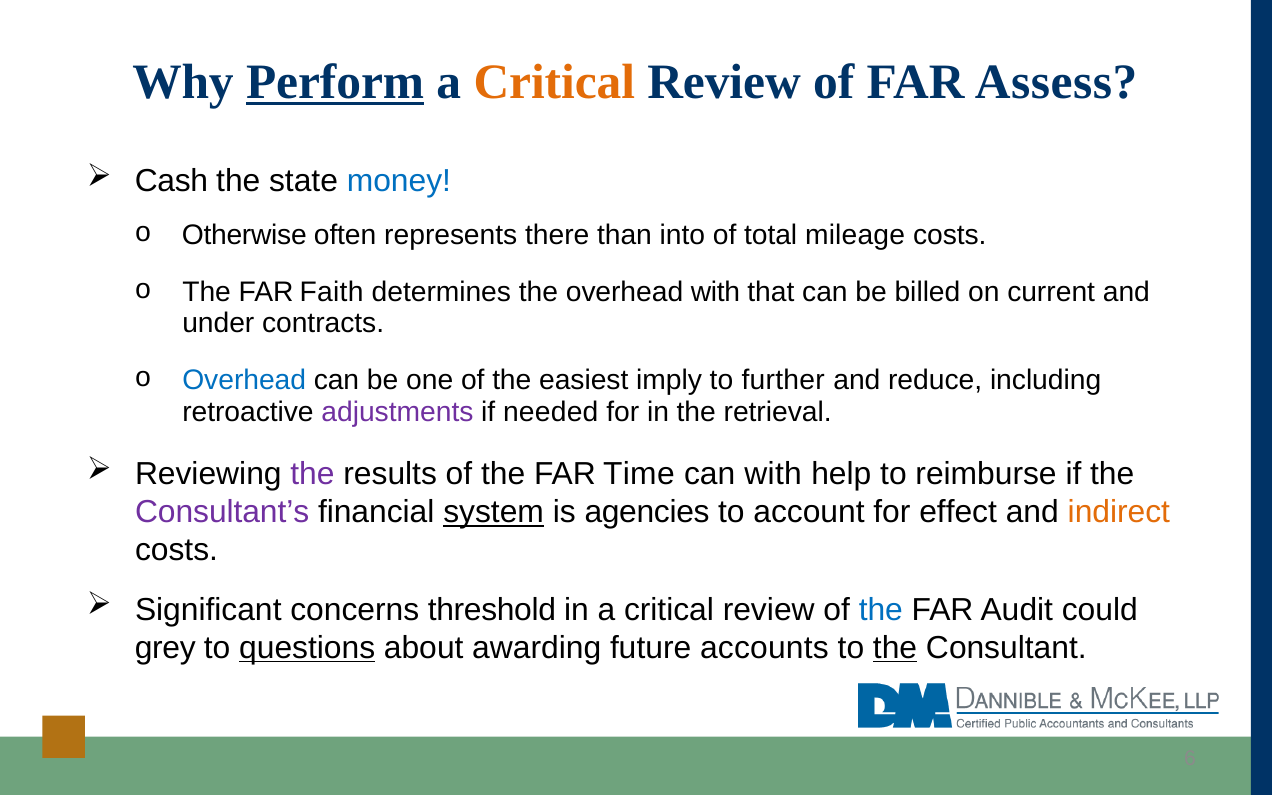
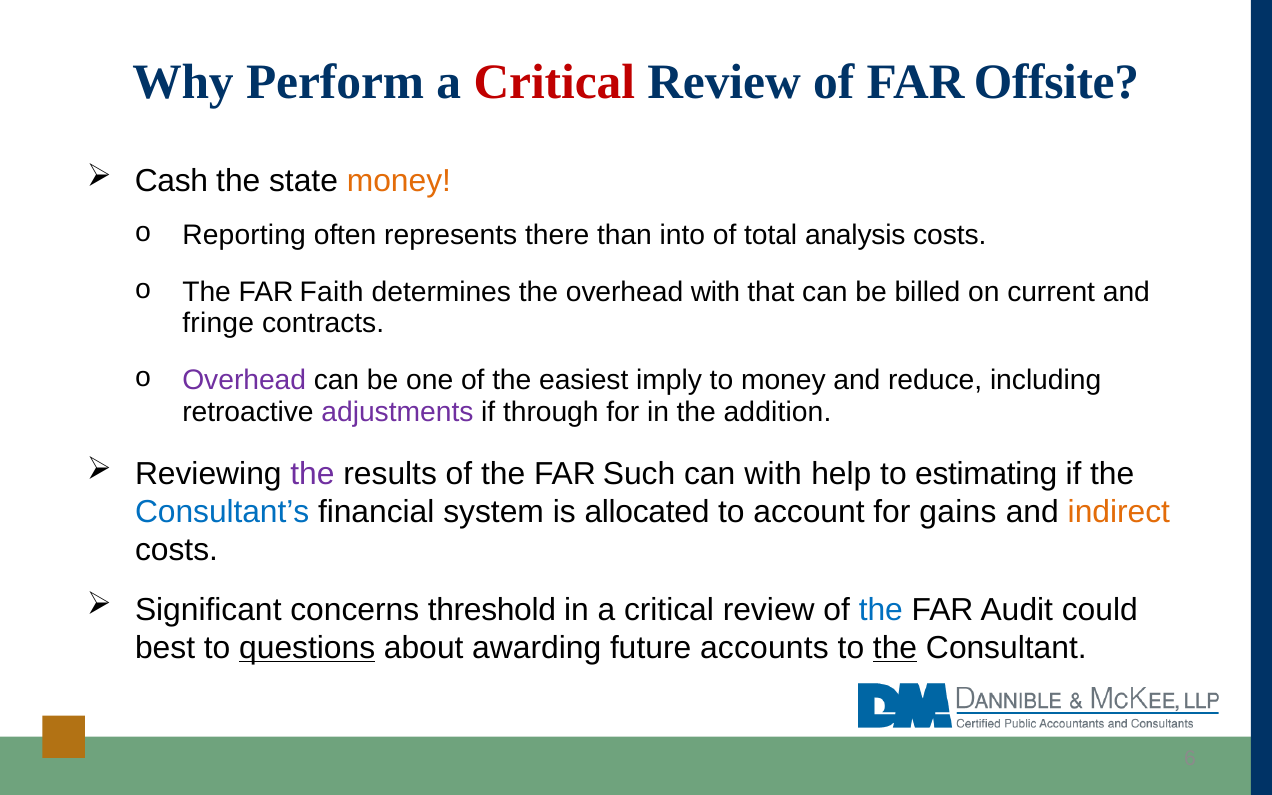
Perform underline: present -> none
Critical at (554, 82) colour: orange -> red
Assess: Assess -> Offsite
money at (399, 181) colour: blue -> orange
Otherwise: Otherwise -> Reporting
mileage: mileage -> analysis
under: under -> fringe
Overhead at (244, 380) colour: blue -> purple
to further: further -> money
needed: needed -> through
retrieval: retrieval -> addition
Time: Time -> Such
reimburse: reimburse -> estimating
Consultant’s colour: purple -> blue
system underline: present -> none
agencies: agencies -> allocated
effect: effect -> gains
grey: grey -> best
